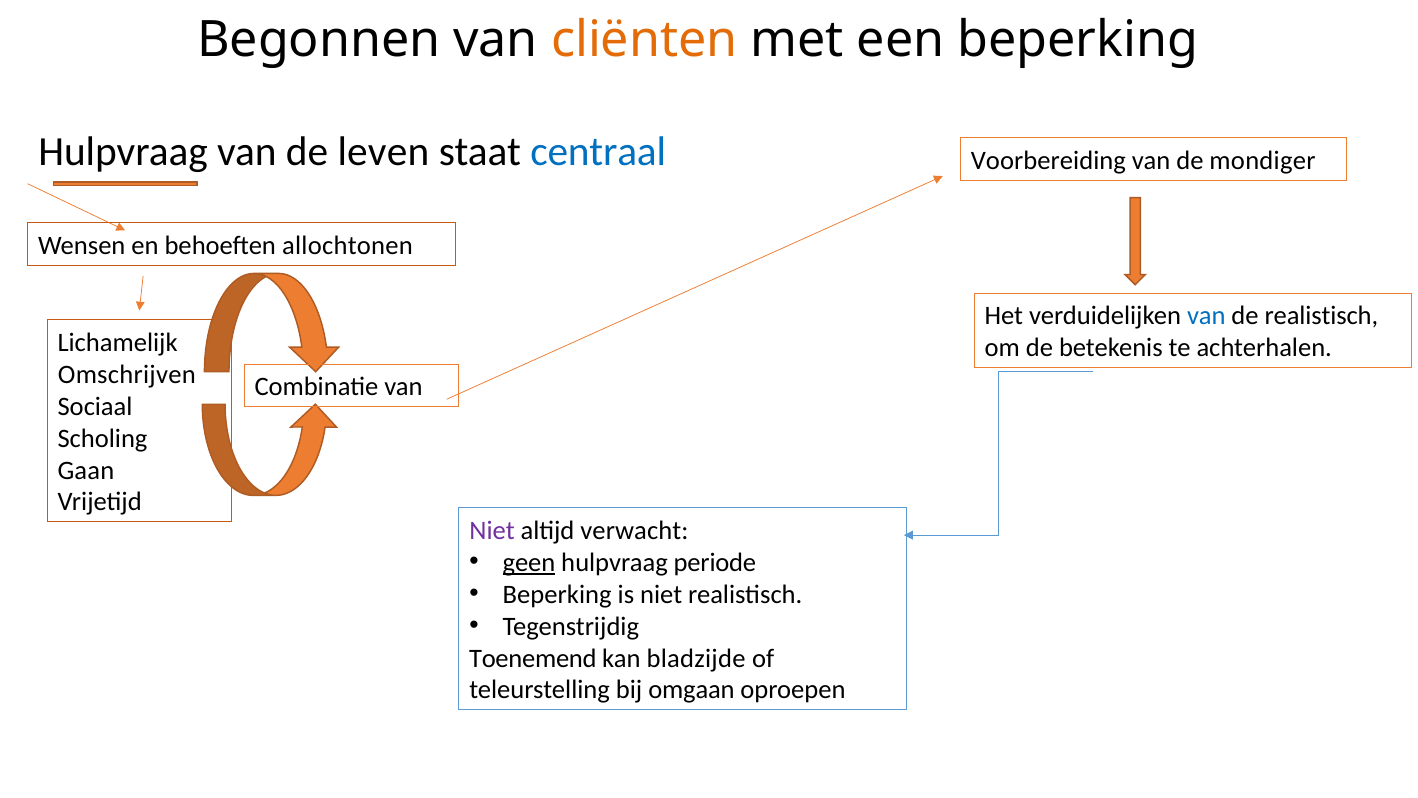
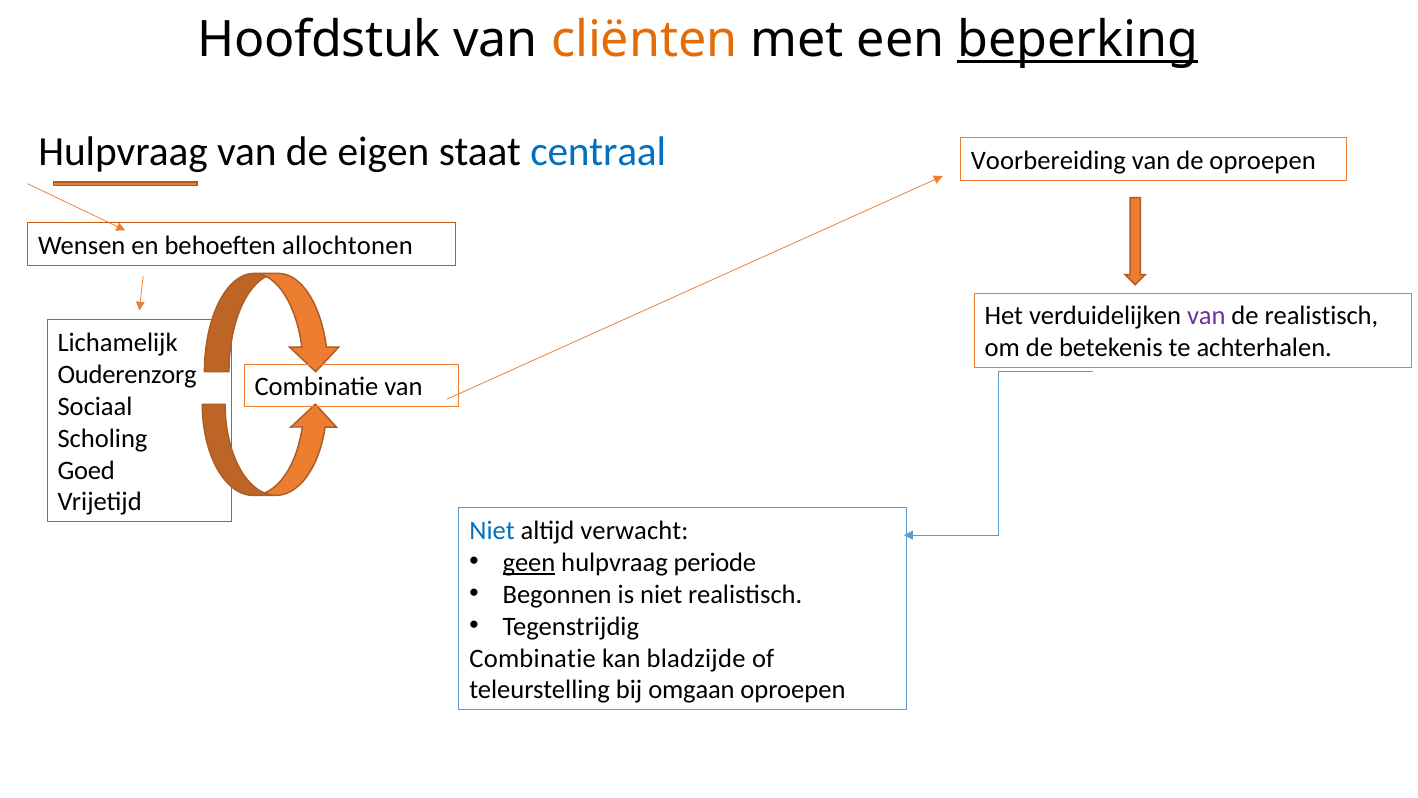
Begonnen: Begonnen -> Hoofdstuk
beperking at (1078, 40) underline: none -> present
leven: leven -> eigen
de mondiger: mondiger -> oproepen
van at (1206, 316) colour: blue -> purple
Omschrijven: Omschrijven -> Ouderenzorg
Gaan: Gaan -> Goed
Niet at (492, 530) colour: purple -> blue
Beperking at (557, 594): Beperking -> Begonnen
Toenemend at (533, 658): Toenemend -> Combinatie
